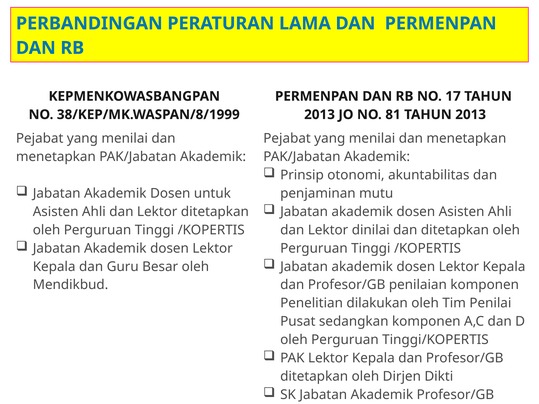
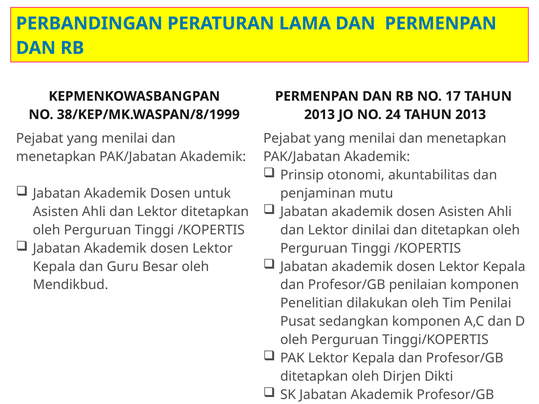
81: 81 -> 24
